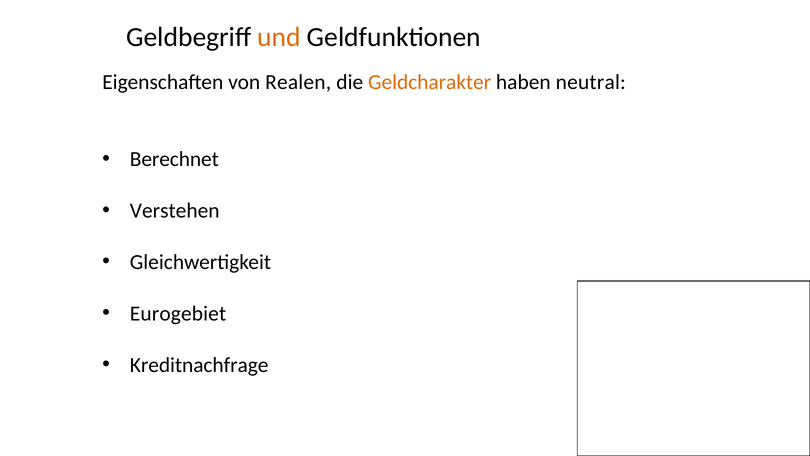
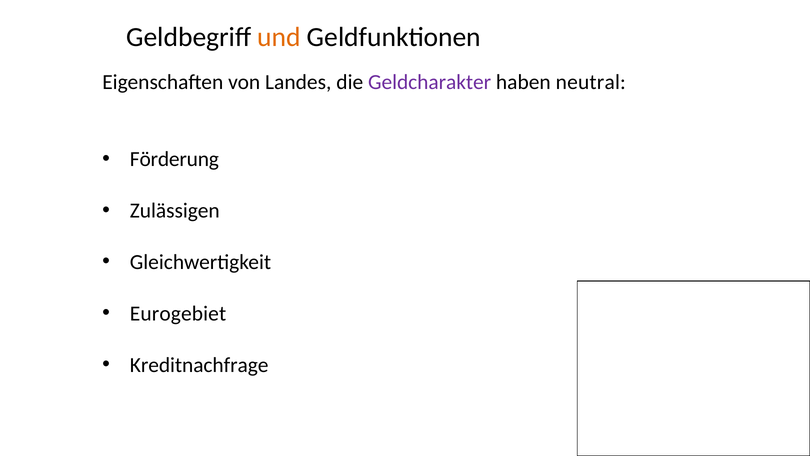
Realen: Realen -> Landes
Geldcharakter colour: orange -> purple
Berechnet: Berechnet -> Förderung
Verstehen: Verstehen -> Zulässigen
